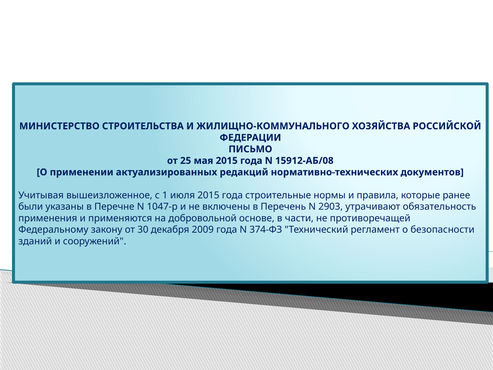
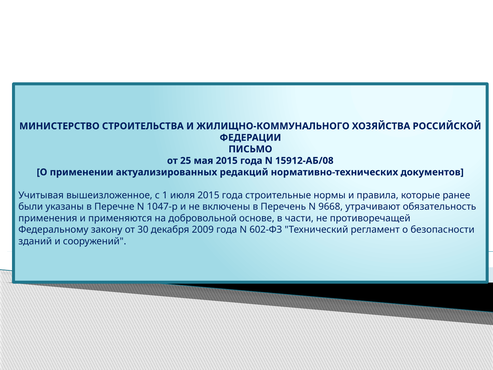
2903: 2903 -> 9668
374-ФЗ: 374-ФЗ -> 602-ФЗ
